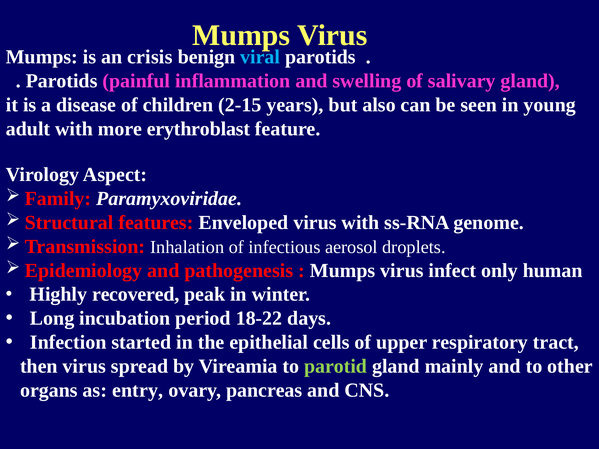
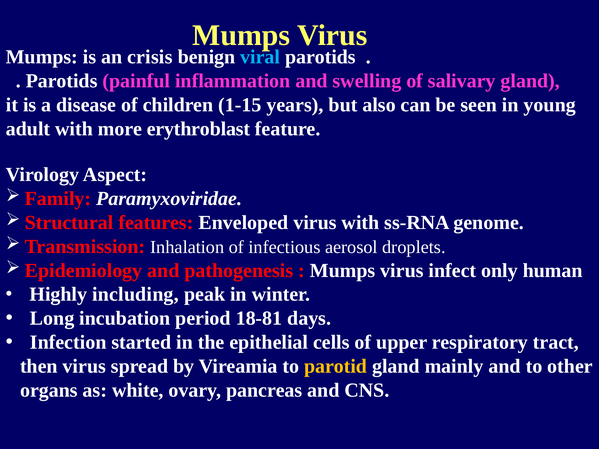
2-15: 2-15 -> 1-15
recovered: recovered -> including
18-22: 18-22 -> 18-81
parotid colour: light green -> yellow
entry: entry -> white
